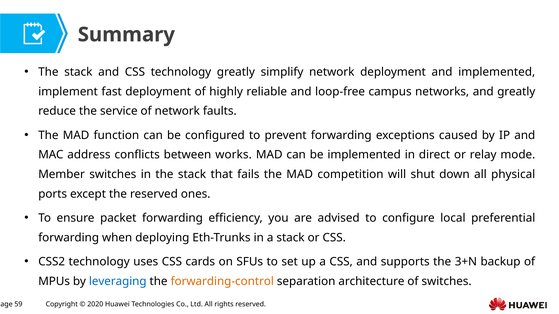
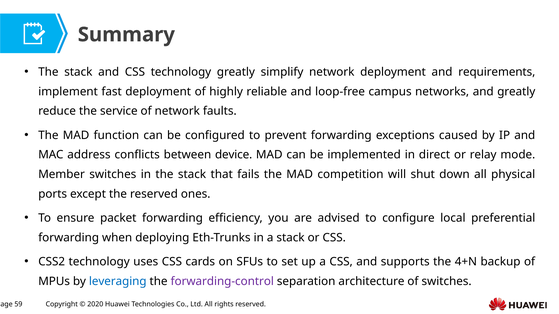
and implemented: implemented -> requirements
works: works -> device
3+N: 3+N -> 4+N
forwarding-control colour: orange -> purple
